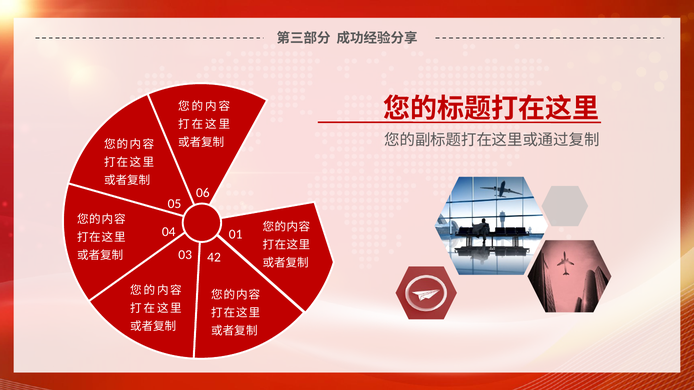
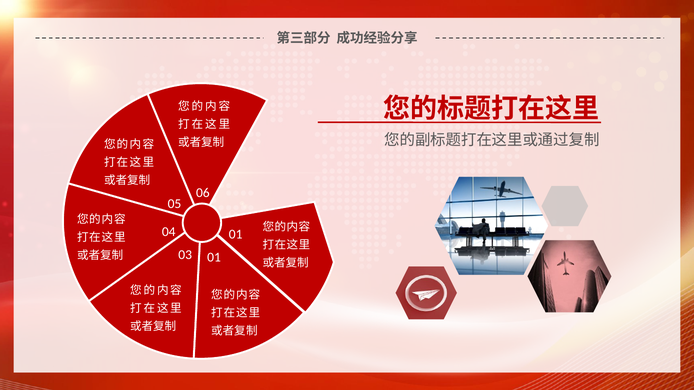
03 42: 42 -> 01
